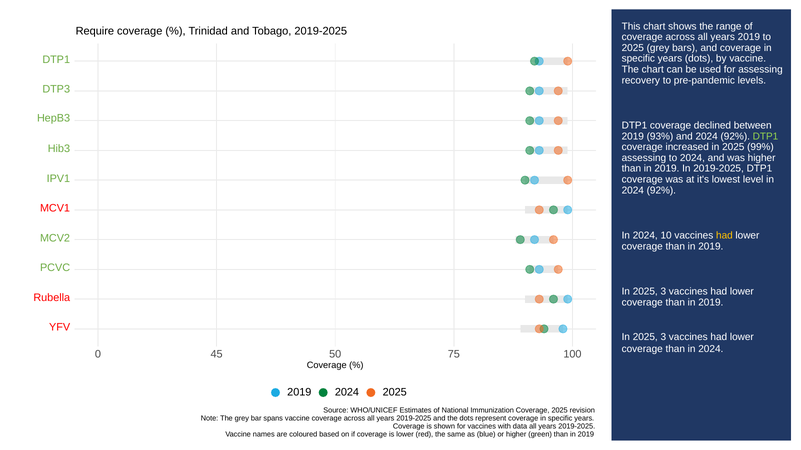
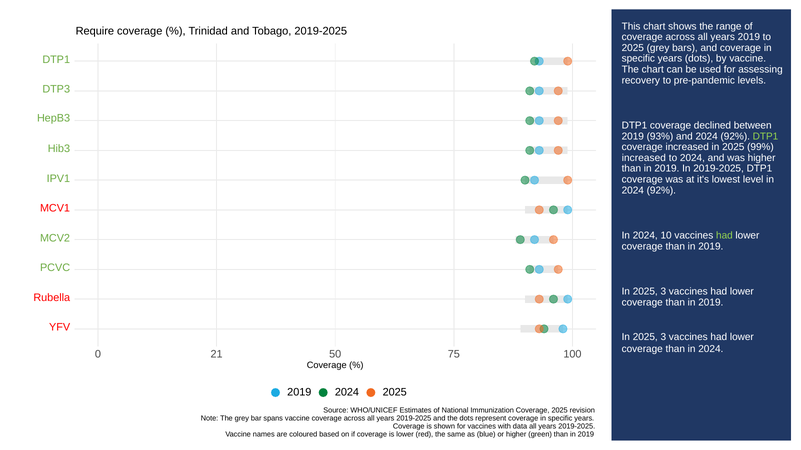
assessing at (644, 158): assessing -> increased
had at (724, 236) colour: yellow -> light green
45: 45 -> 21
